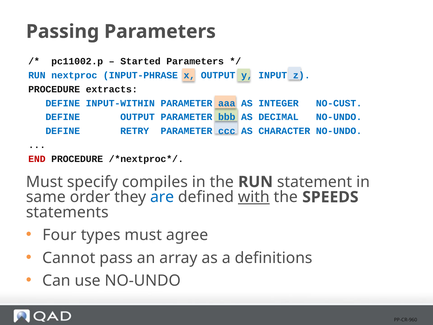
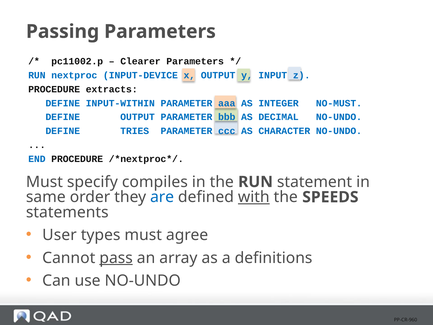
Started: Started -> Clearer
INPUT-PHRASE: INPUT-PHRASE -> INPUT-DEVICE
NO-CUST: NO-CUST -> NO-MUST
RETRY: RETRY -> TRIES
END colour: red -> blue
Four: Four -> User
pass underline: none -> present
